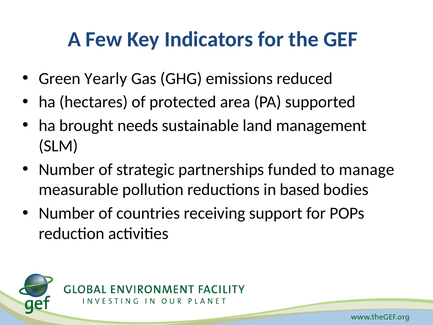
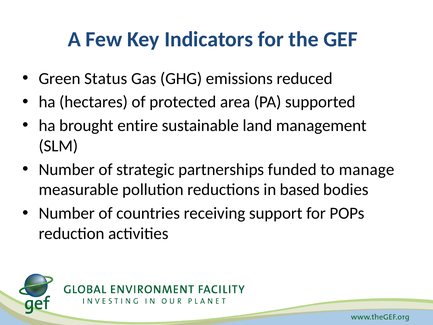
Yearly: Yearly -> Status
needs: needs -> entire
